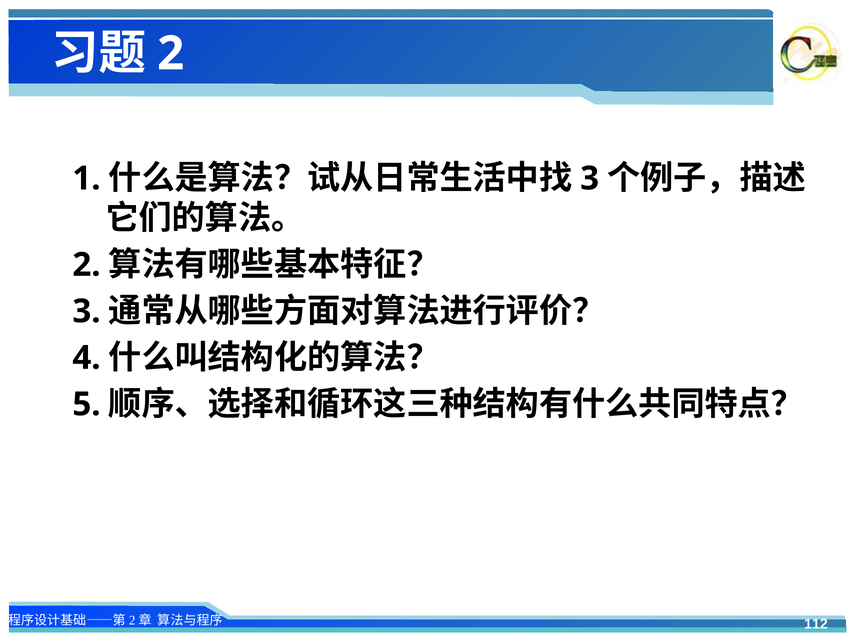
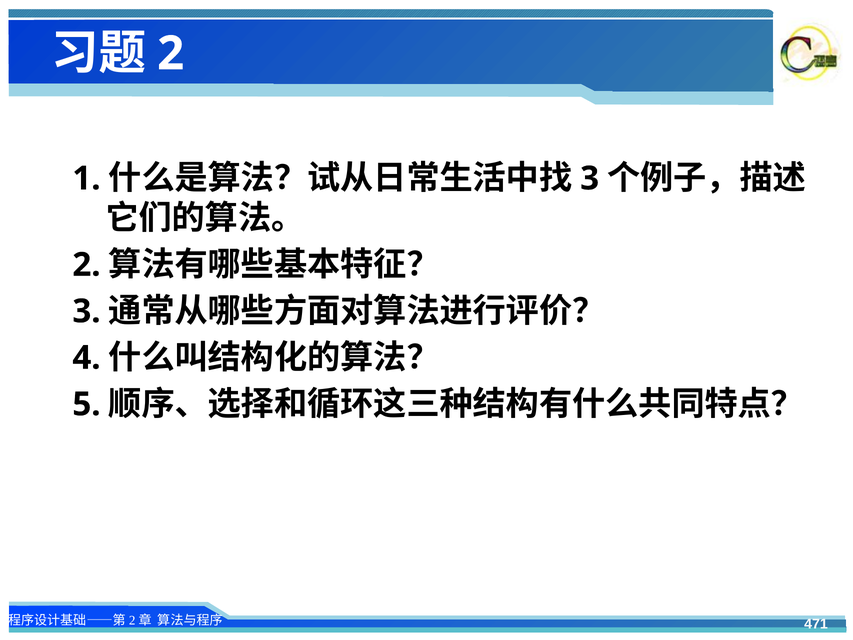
112: 112 -> 471
